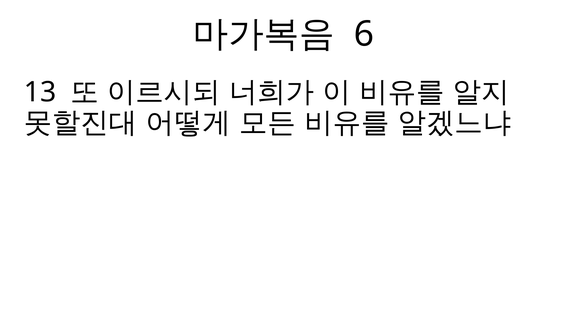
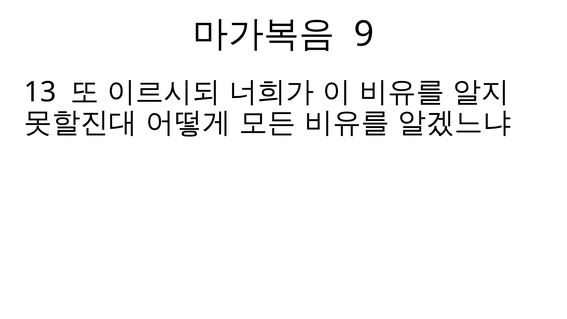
6: 6 -> 9
